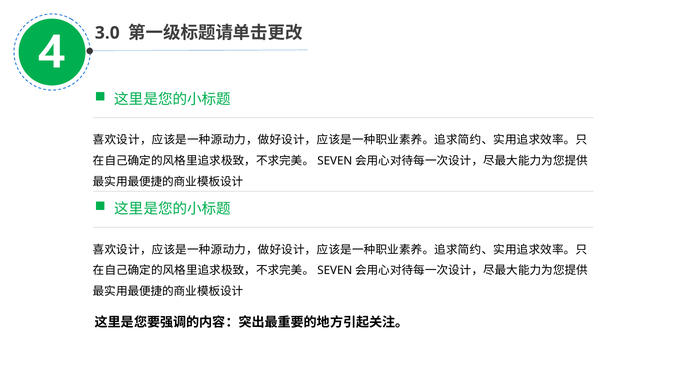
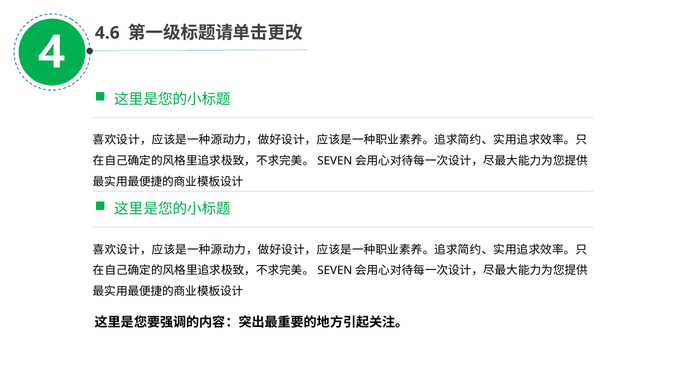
3.0: 3.0 -> 4.6
